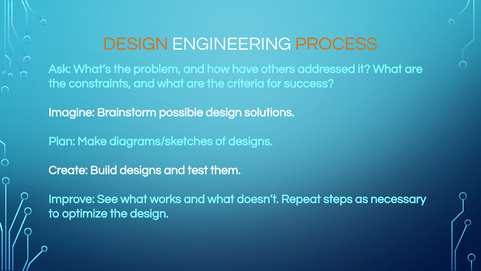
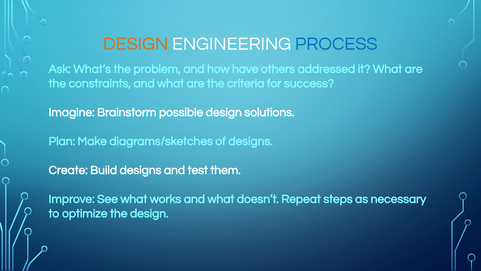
PROCESS colour: orange -> blue
